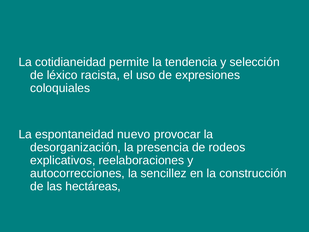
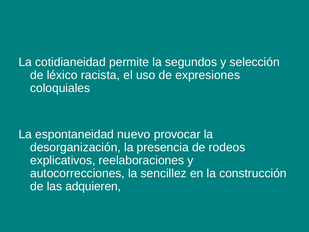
tendencia: tendencia -> segundos
hectáreas: hectáreas -> adquieren
